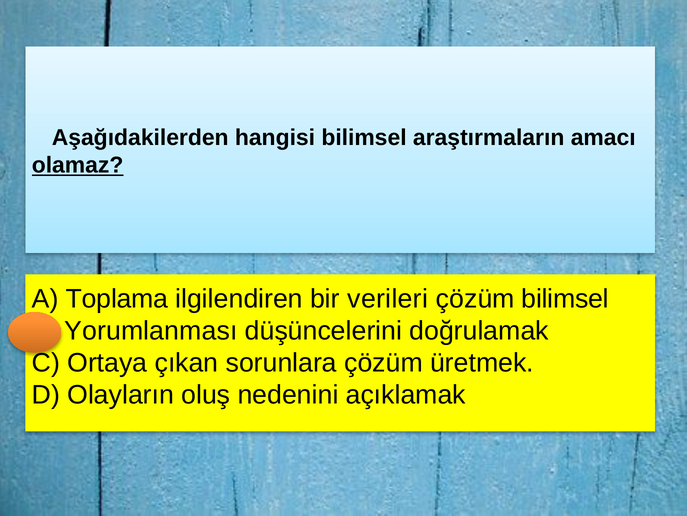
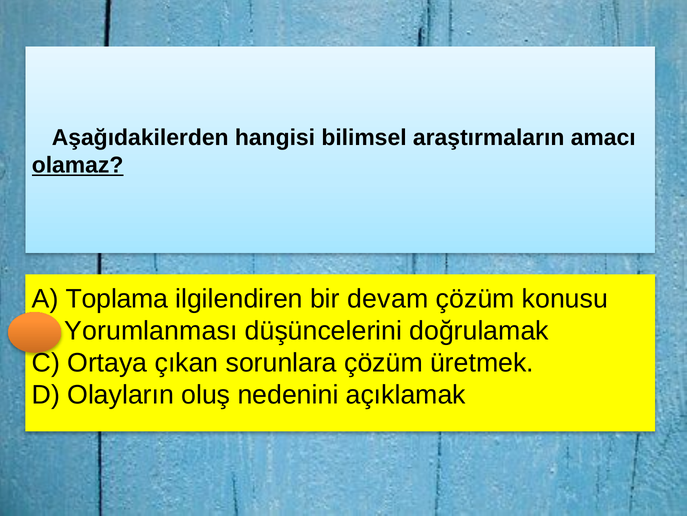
verileri: verileri -> devam
çözüm bilimsel: bilimsel -> konusu
